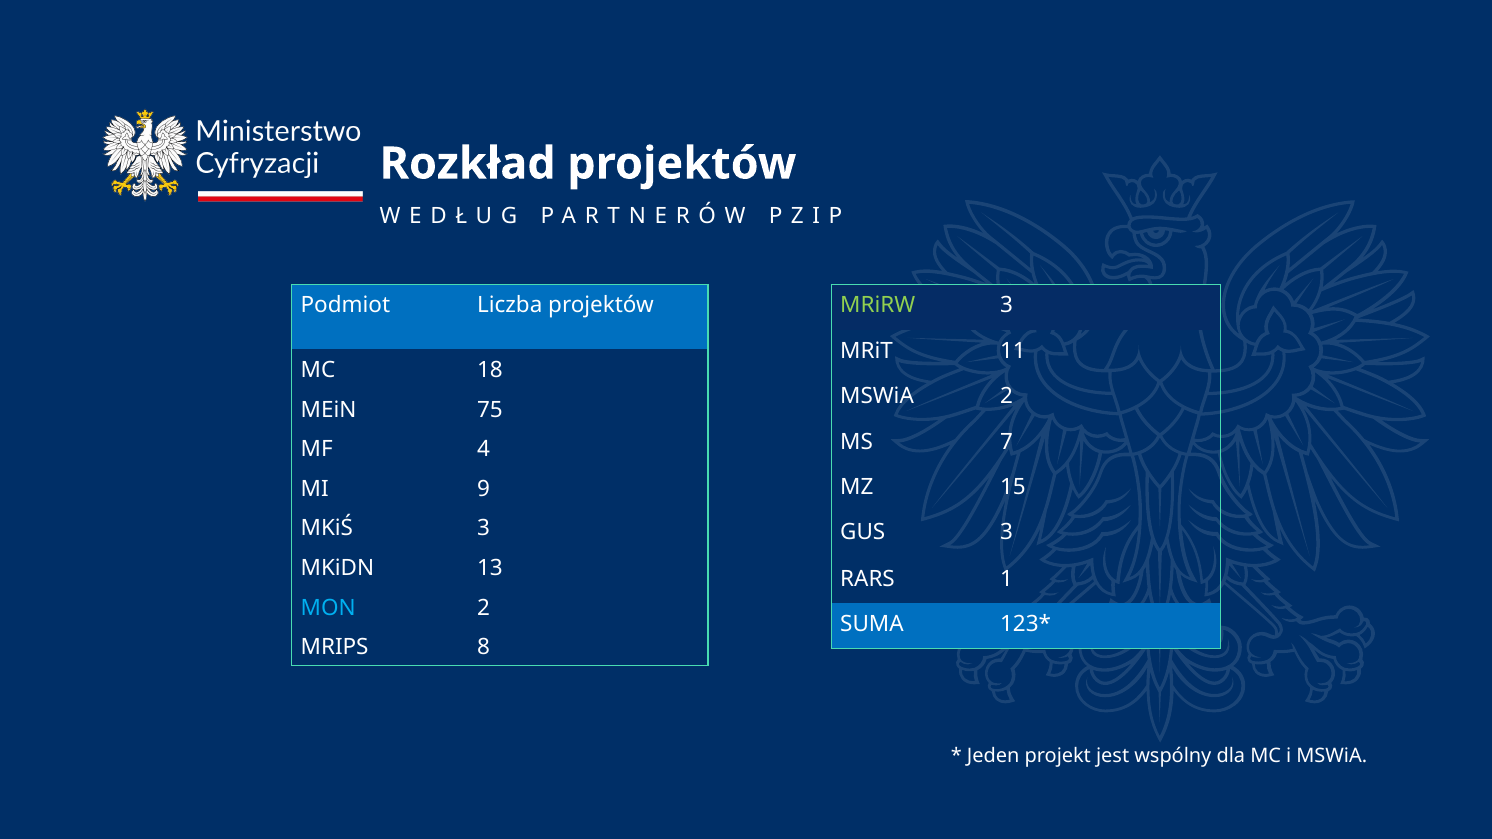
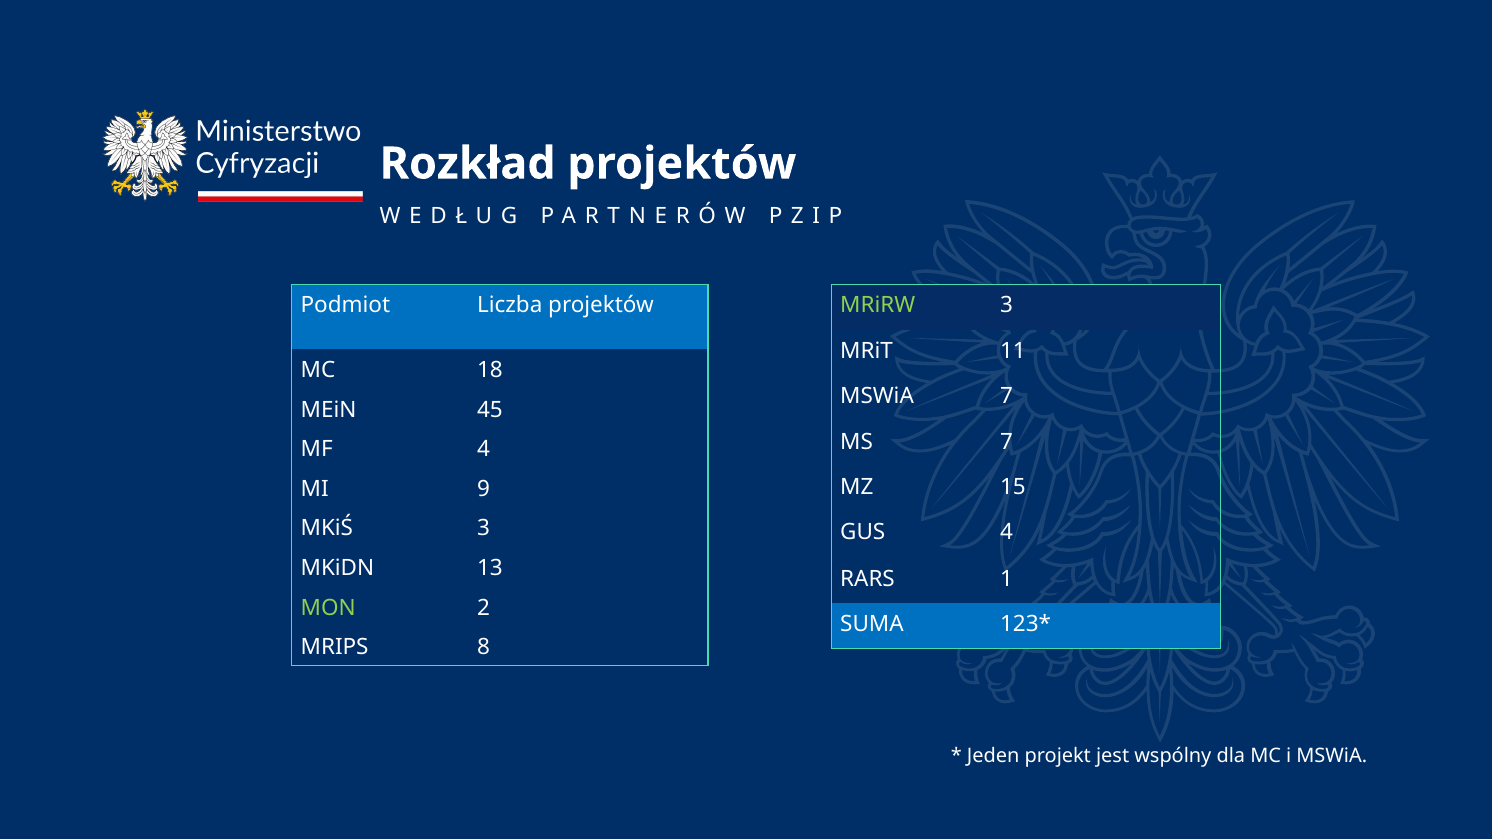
MSWiA 2: 2 -> 7
75: 75 -> 45
GUS 3: 3 -> 4
MON colour: light blue -> light green
